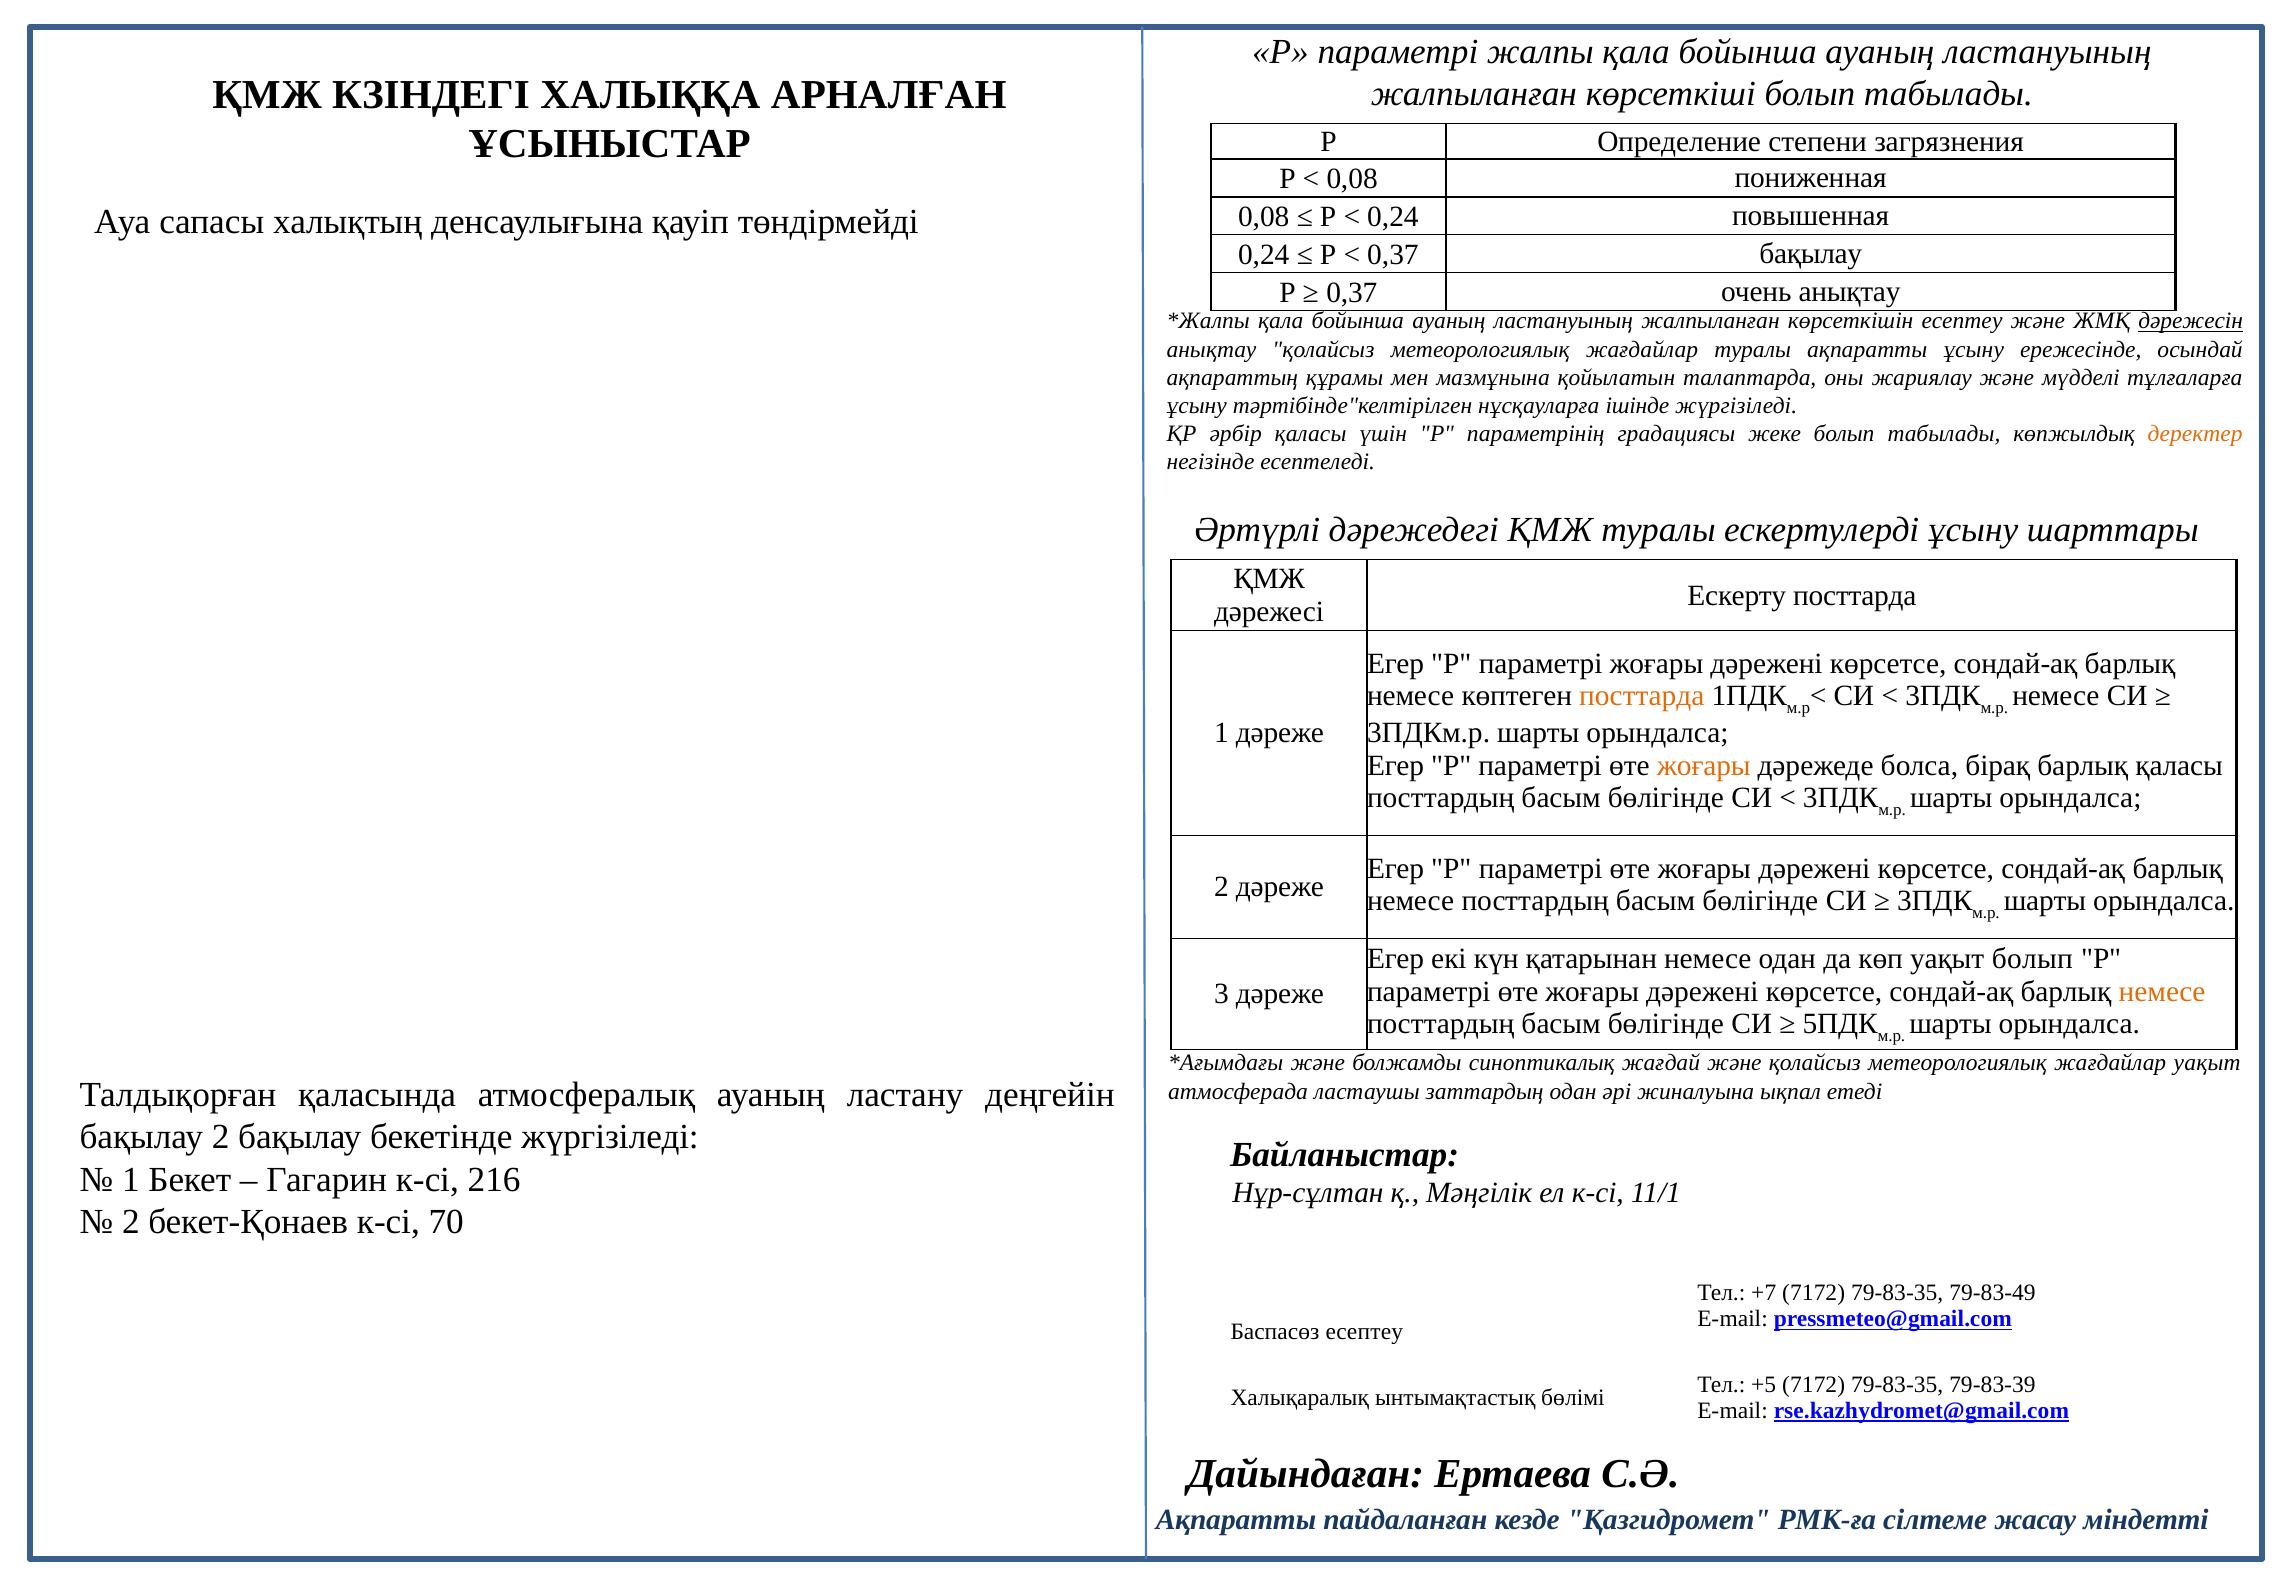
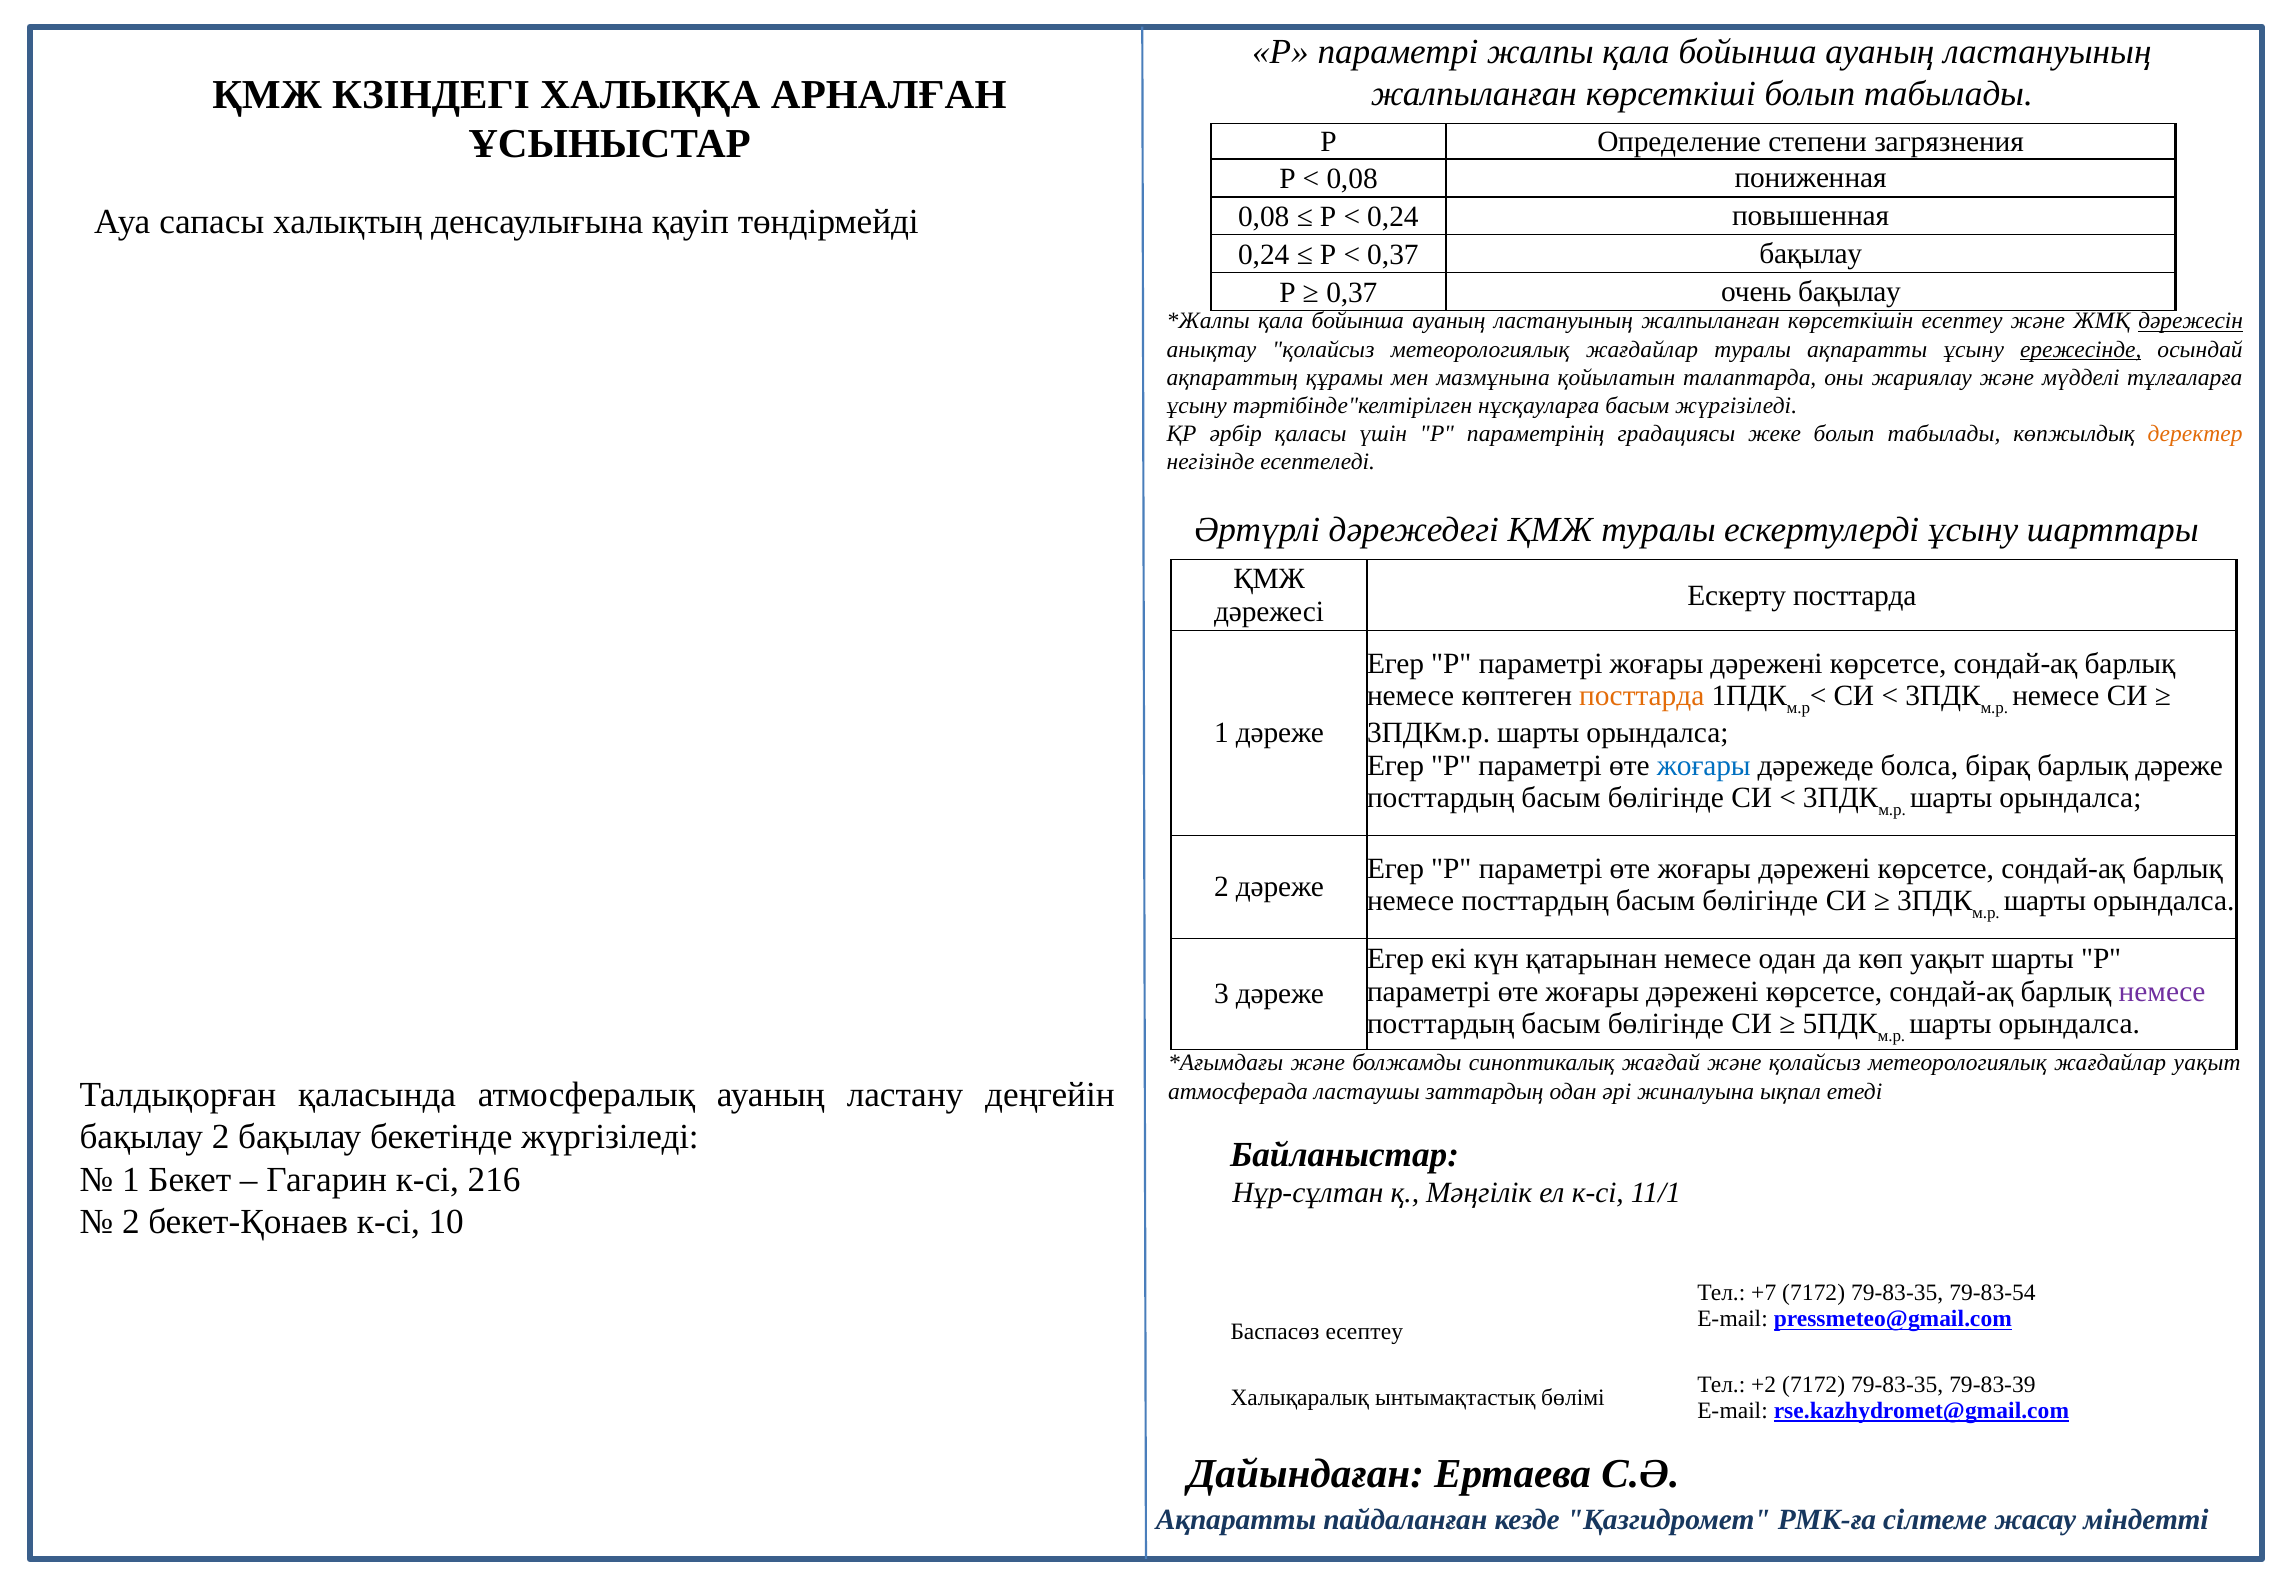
очень анықтау: анықтау -> бақылау
ережесінде underline: none -> present
нұсқауларға ішінде: ішінде -> басым
жоғары at (1704, 766) colour: orange -> blue
барлық қаласы: қаласы -> дәреже
уақыт болып: болып -> шарты
немесе at (2162, 992) colour: orange -> purple
70: 70 -> 10
79-83-49: 79-83-49 -> 79-83-54
+5: +5 -> +2
